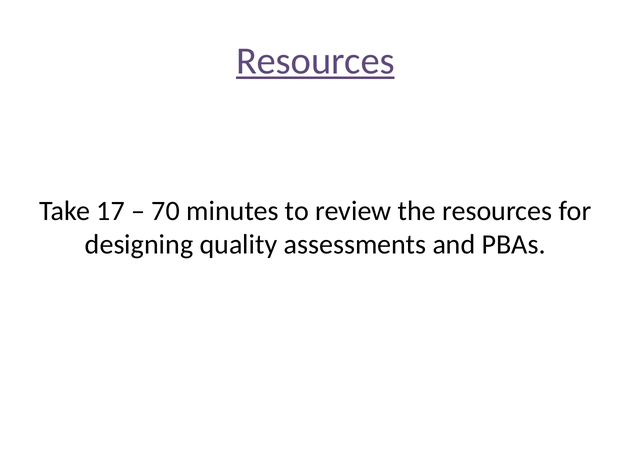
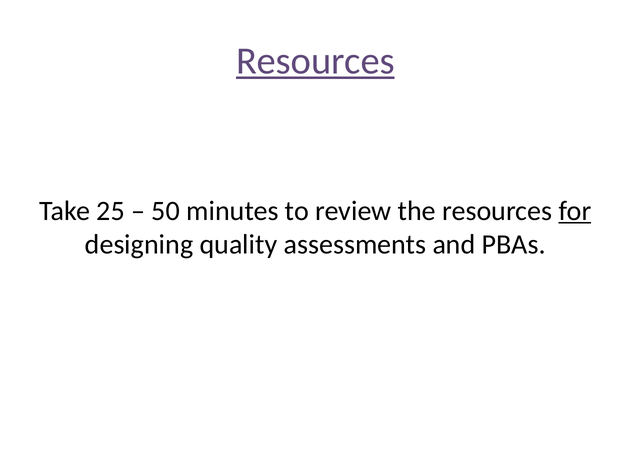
17: 17 -> 25
70: 70 -> 50
for underline: none -> present
